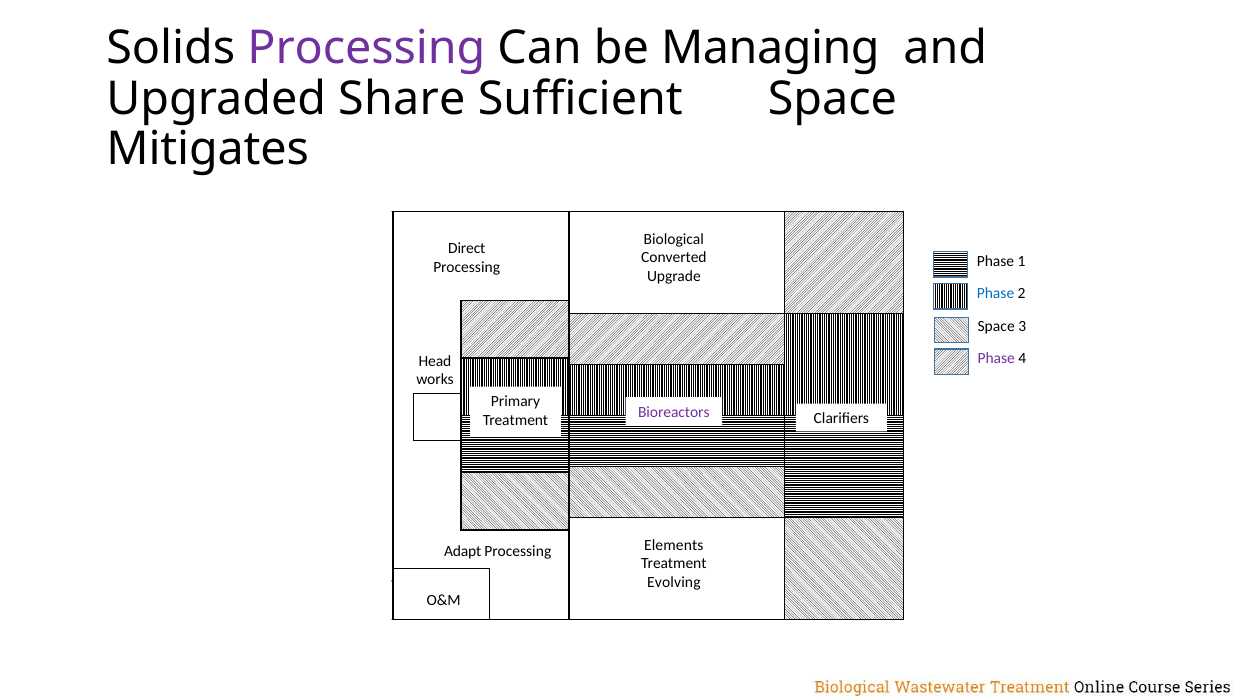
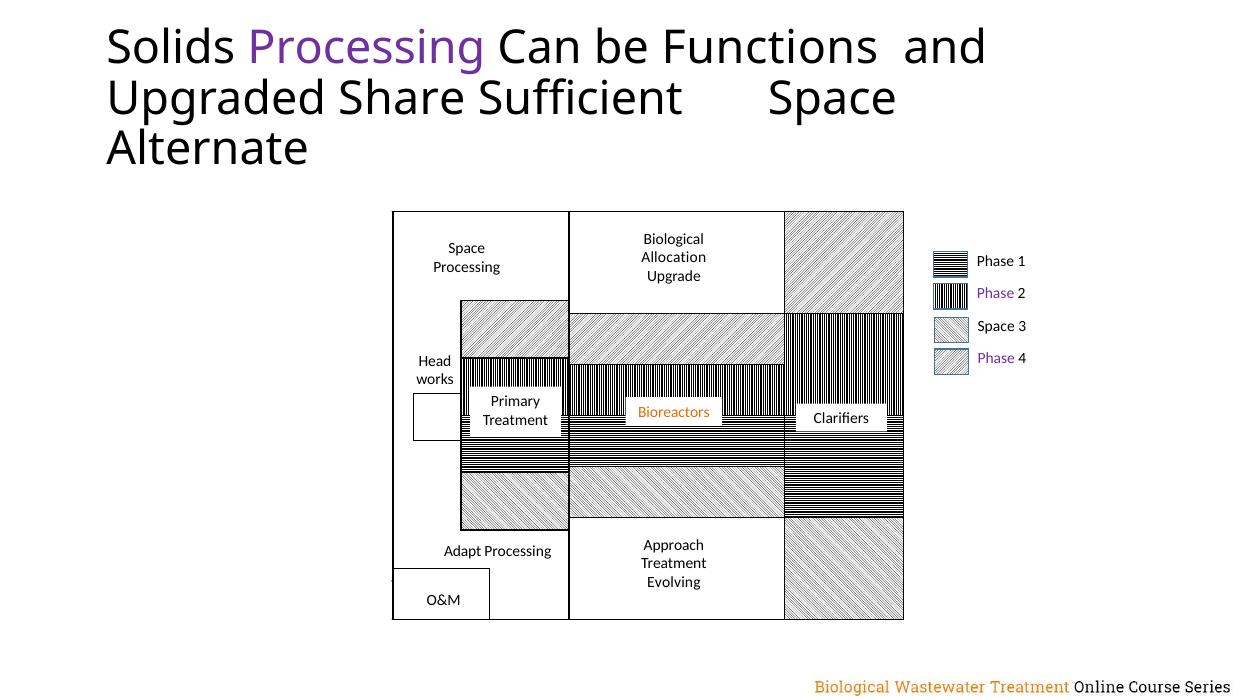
Managing: Managing -> Functions
Mitigates: Mitigates -> Alternate
Direct at (467, 249): Direct -> Space
Converted: Converted -> Allocation
Phase at (996, 293) colour: blue -> purple
Bioreactors colour: purple -> orange
Elements: Elements -> Approach
